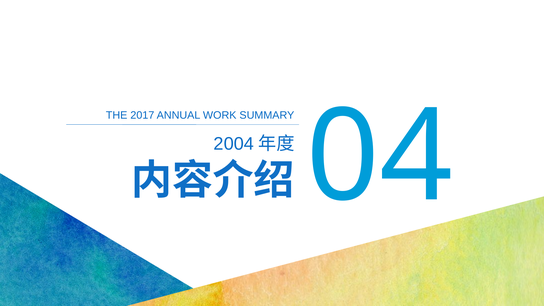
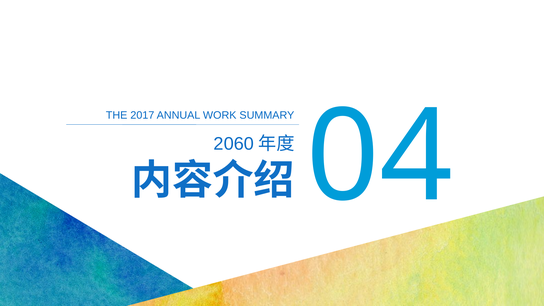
2004: 2004 -> 2060
